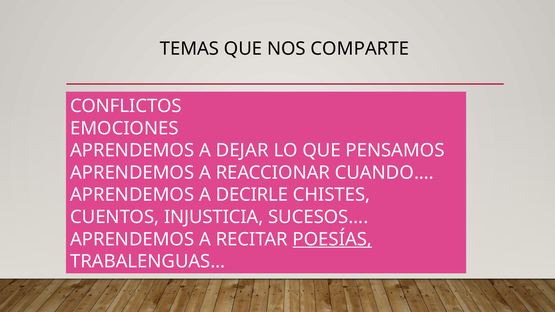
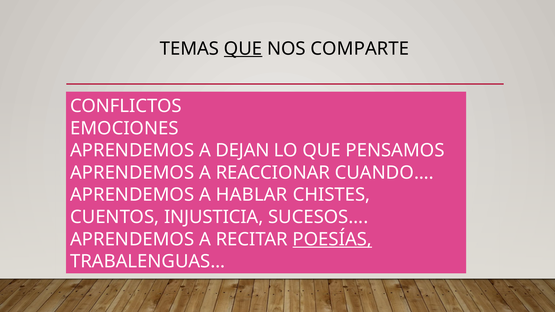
QUE at (243, 49) underline: none -> present
DEJAR: DEJAR -> DEJAN
DECIRLE: DECIRLE -> HABLAR
